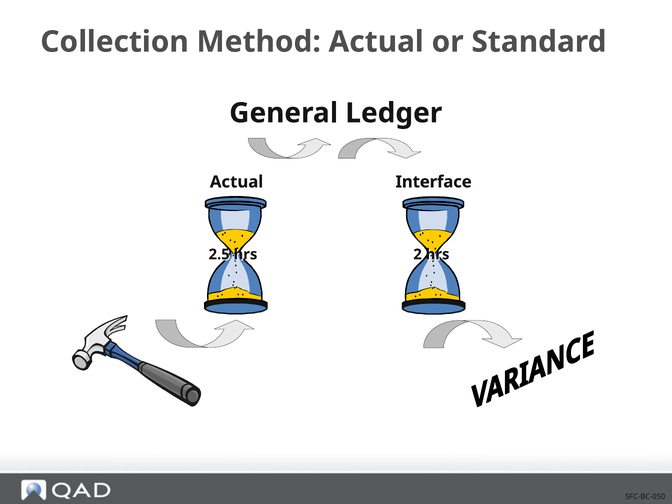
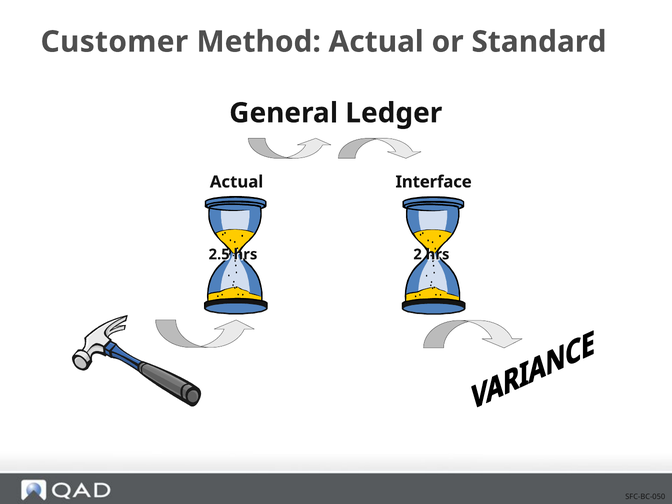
Collection: Collection -> Customer
